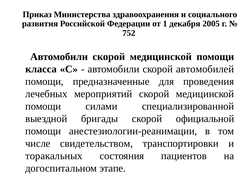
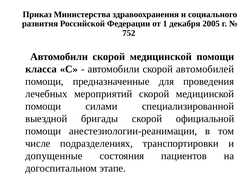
свидетельством: свидетельством -> подразделениях
торакальных: торакальных -> допущенные
